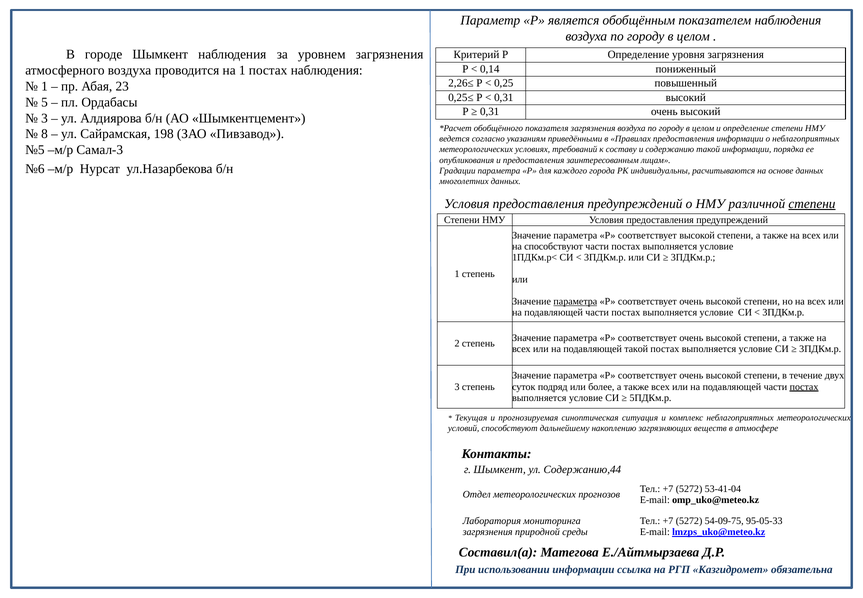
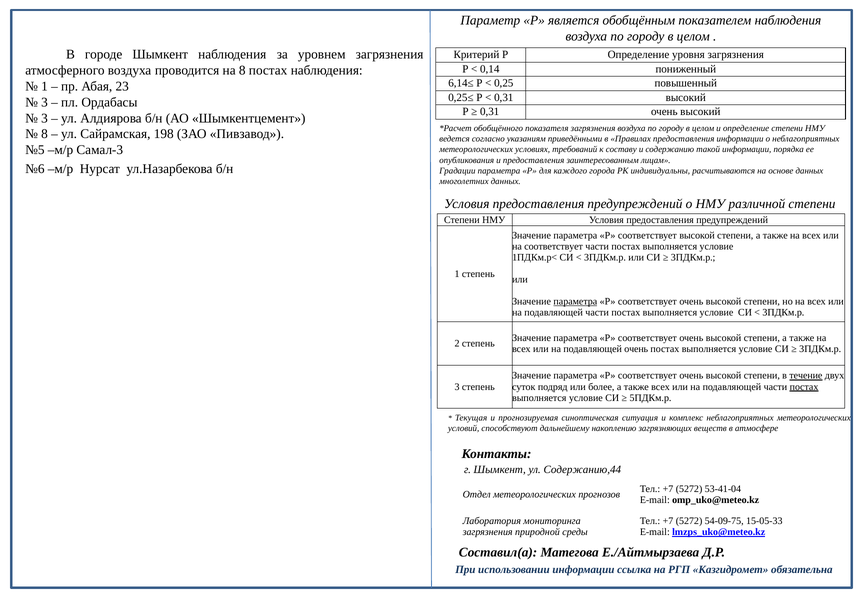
на 1: 1 -> 8
2,26≤: 2,26≤ -> 6,14≤
5 at (45, 102): 5 -> 3
степени at (812, 203) underline: present -> none
на способствуют: способствуют -> соответствует
подавляющей такой: такой -> очень
течение underline: none -> present
95-05-33: 95-05-33 -> 15-05-33
